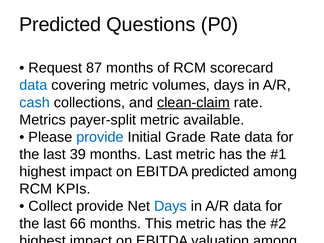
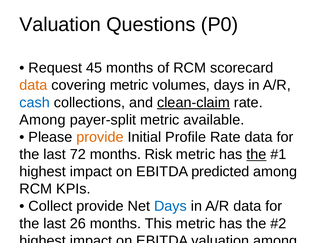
Predicted at (60, 25): Predicted -> Valuation
87: 87 -> 45
data at (33, 85) colour: blue -> orange
Metrics at (43, 120): Metrics -> Among
provide at (100, 137) colour: blue -> orange
Grade: Grade -> Profile
39: 39 -> 72
months Last: Last -> Risk
the at (256, 154) underline: none -> present
66: 66 -> 26
